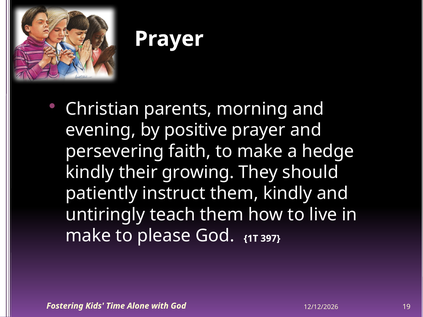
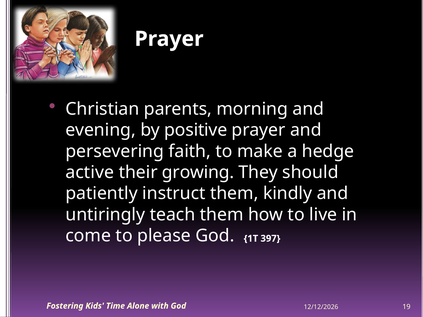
kindly at (90, 173): kindly -> active
make at (88, 236): make -> come
